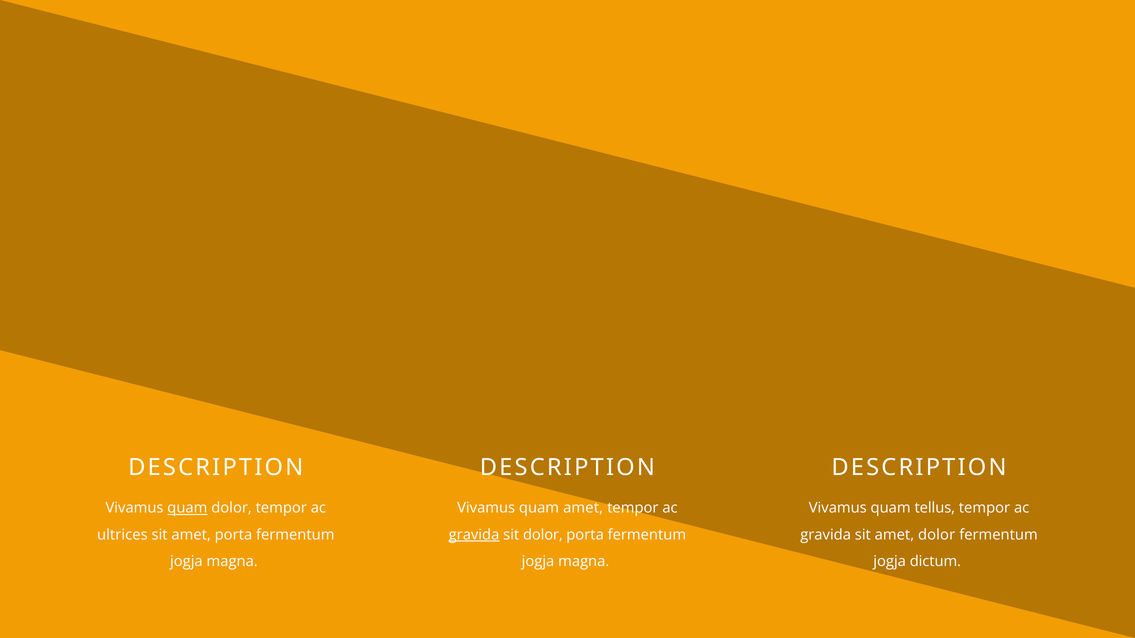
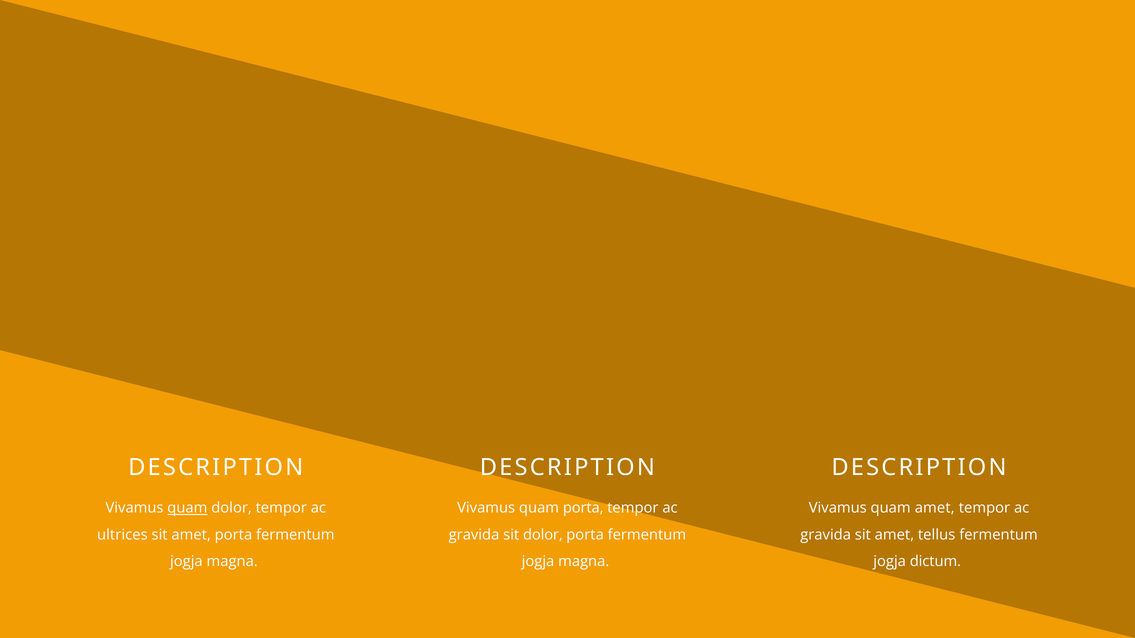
quam amet: amet -> porta
quam tellus: tellus -> amet
gravida at (474, 535) underline: present -> none
amet dolor: dolor -> tellus
